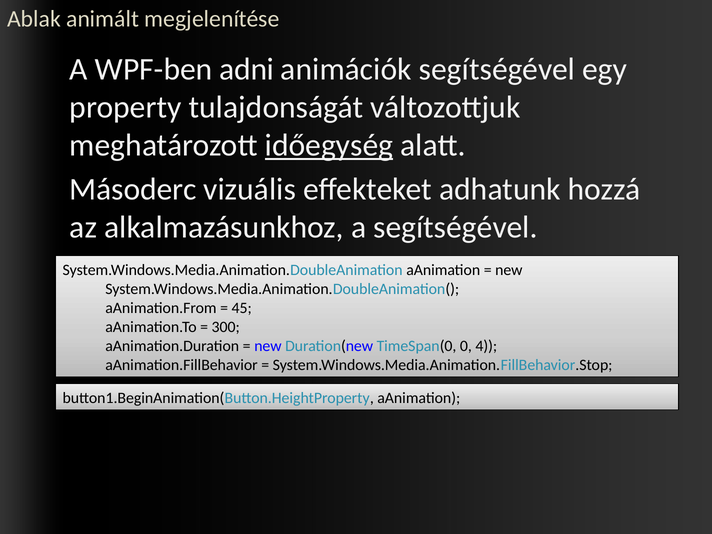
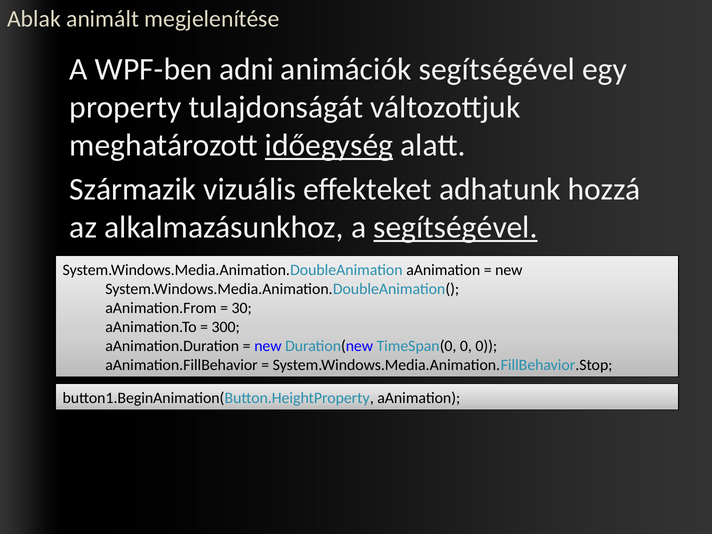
Másoderc: Másoderc -> Származik
segítségével at (455, 228) underline: none -> present
45: 45 -> 30
0 4: 4 -> 0
